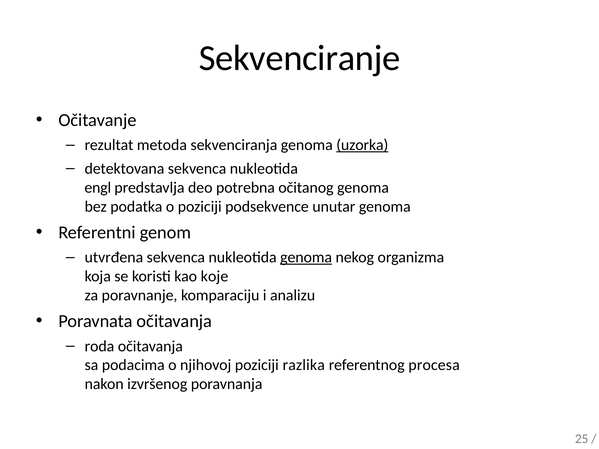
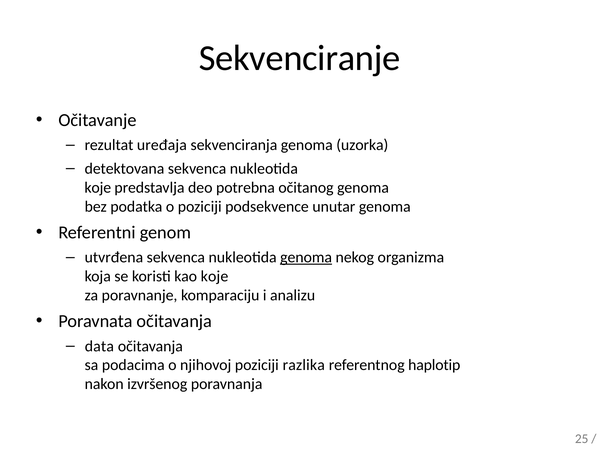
metoda: metoda -> uređaja
uzorka underline: present -> none
engl at (98, 188): engl -> koje
roda: roda -> data
procesa: procesa -> haplotip
